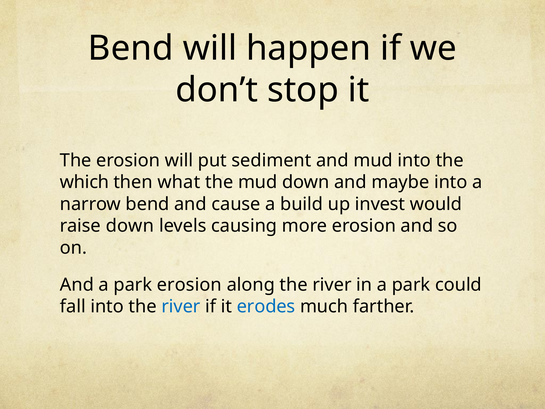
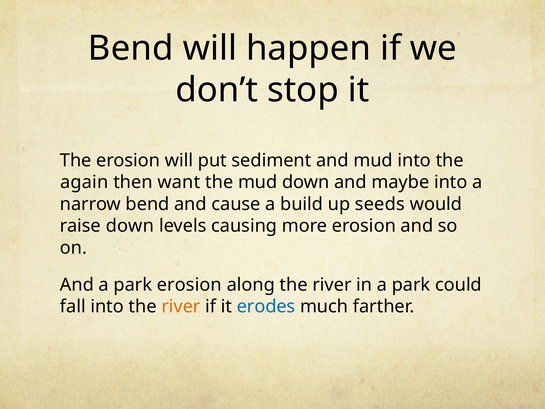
which: which -> again
what: what -> want
invest: invest -> seeds
river at (181, 306) colour: blue -> orange
